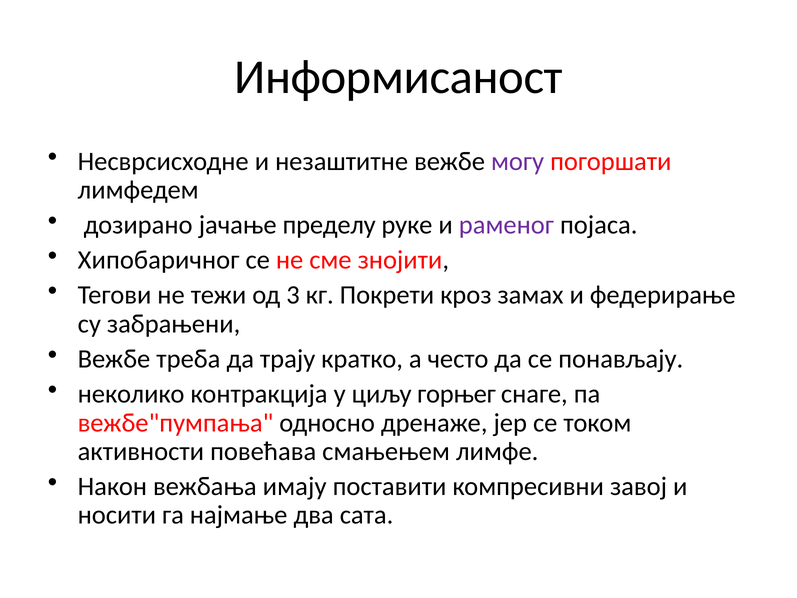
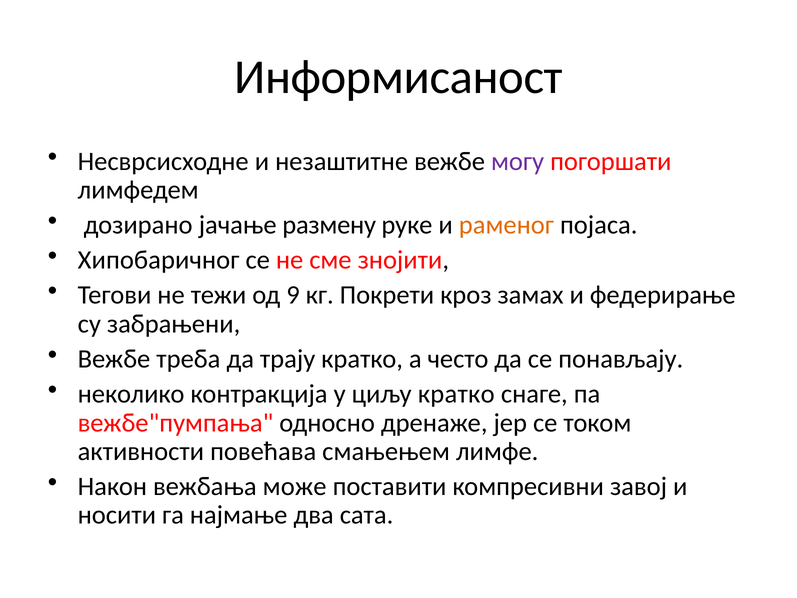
пределу: пределу -> размену
раменог colour: purple -> orange
3: 3 -> 9
циљу горњег: горњег -> кратко
имају: имају -> може
